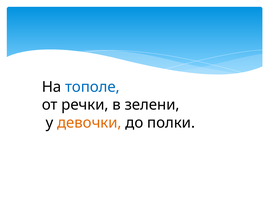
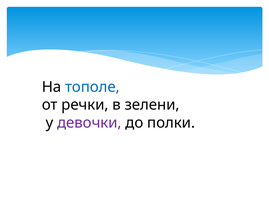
девочки colour: orange -> purple
